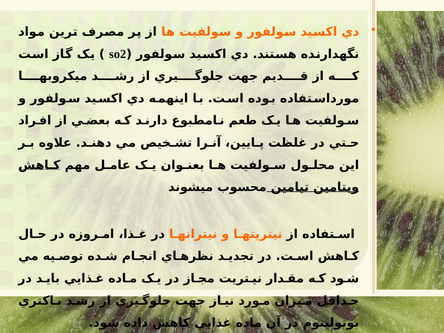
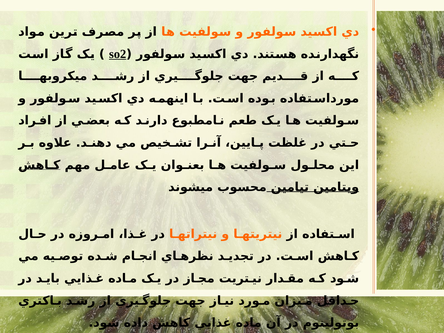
so2 underline: none -> present
